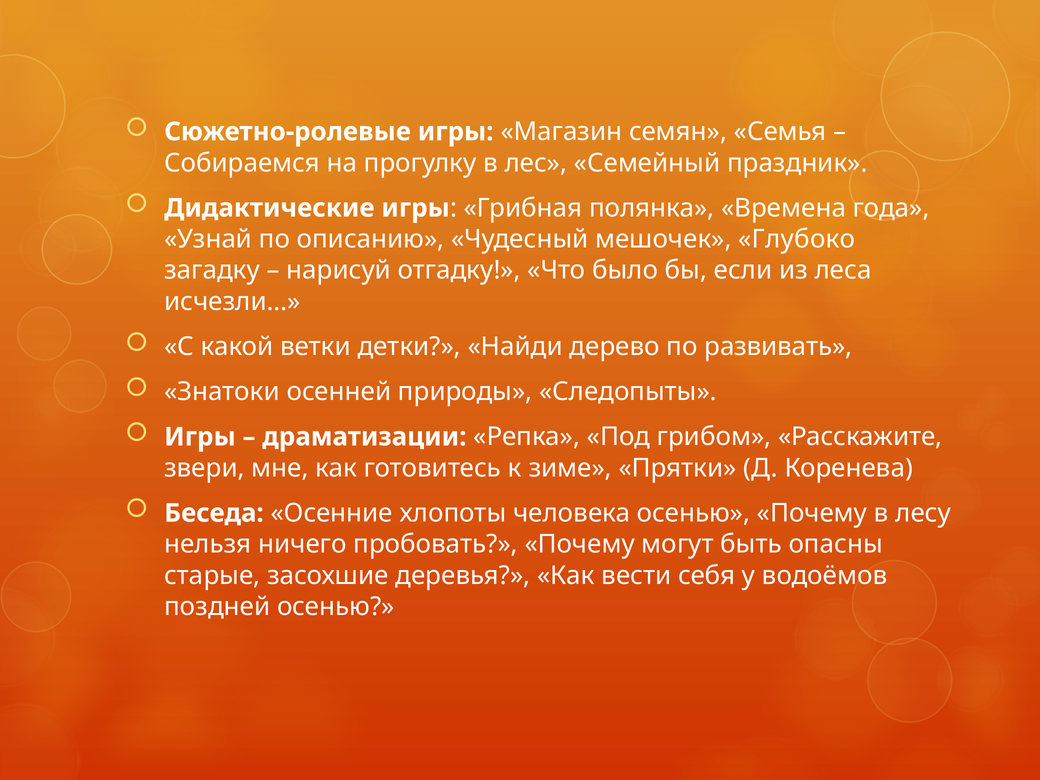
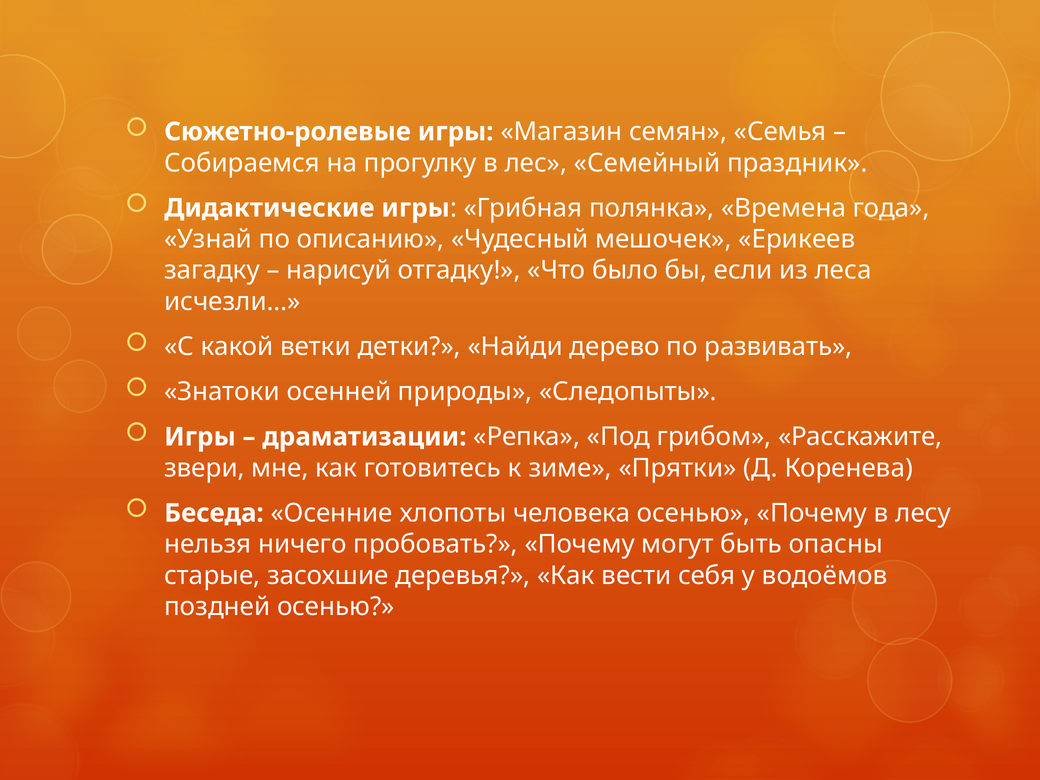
Глубоко: Глубоко -> Ерикеев
